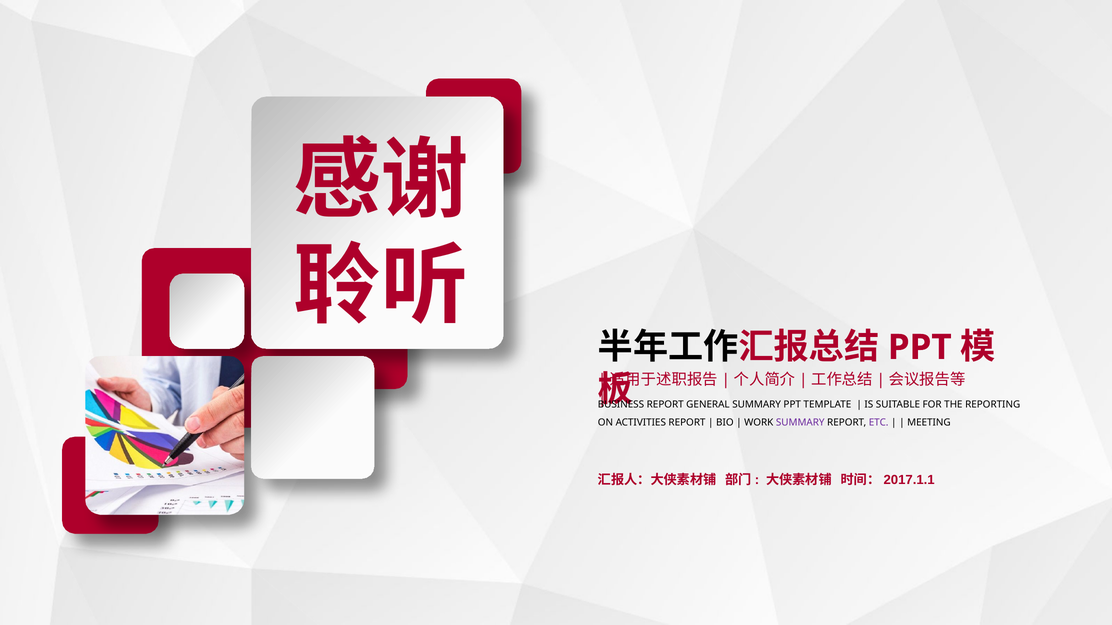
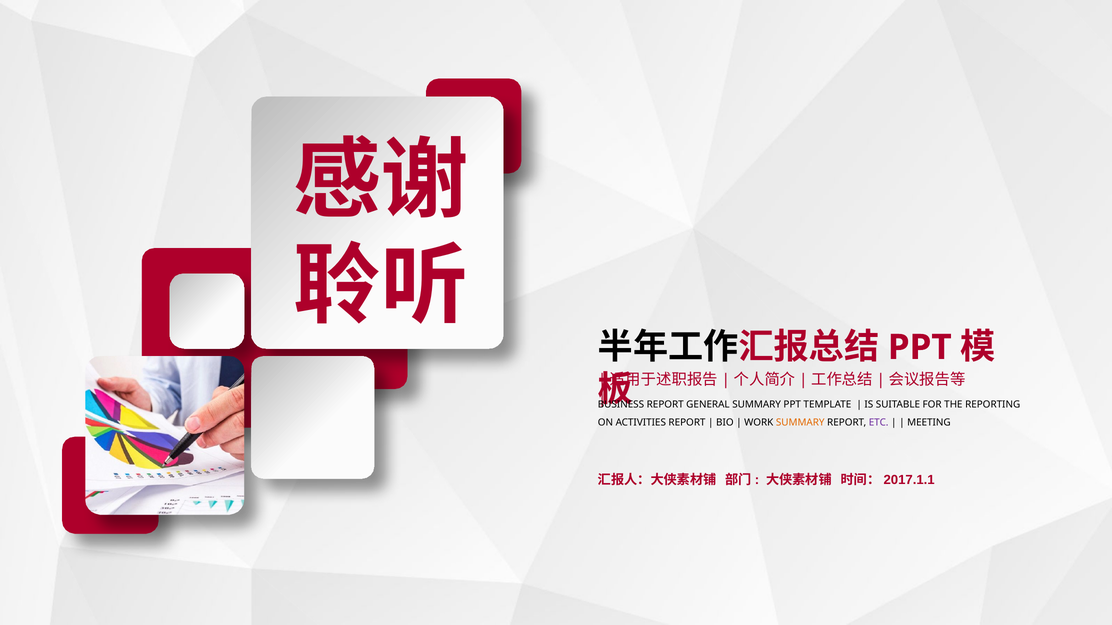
SUMMARY at (800, 423) colour: purple -> orange
